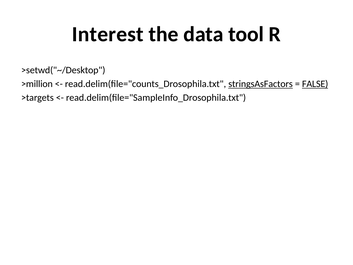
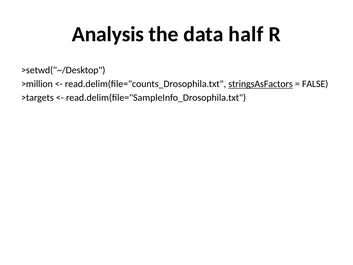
Interest: Interest -> Analysis
tool: tool -> half
FALSE underline: present -> none
